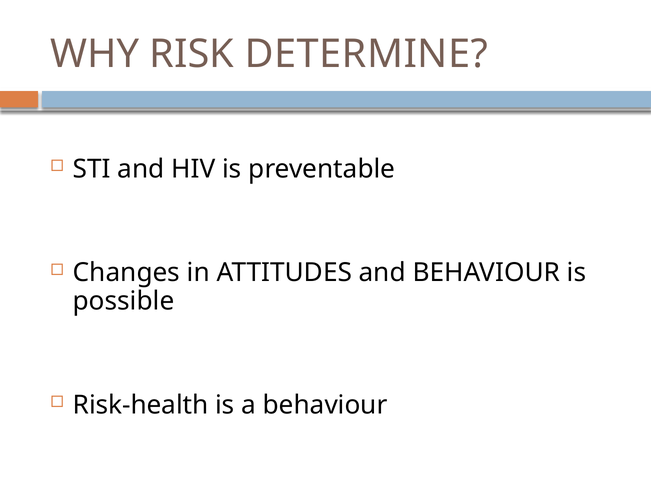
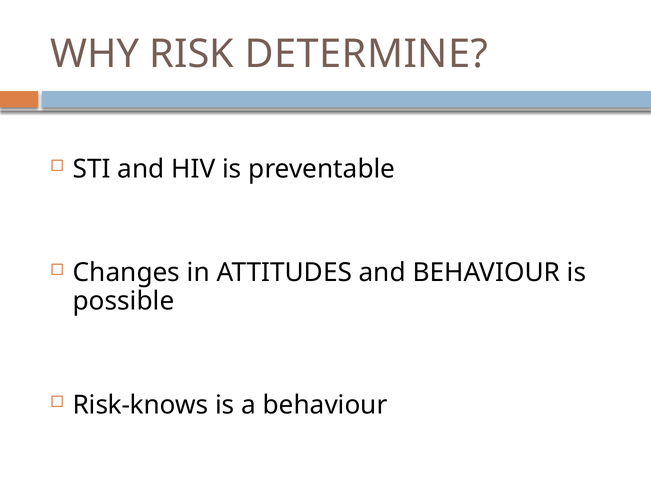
Risk-health: Risk-health -> Risk-knows
